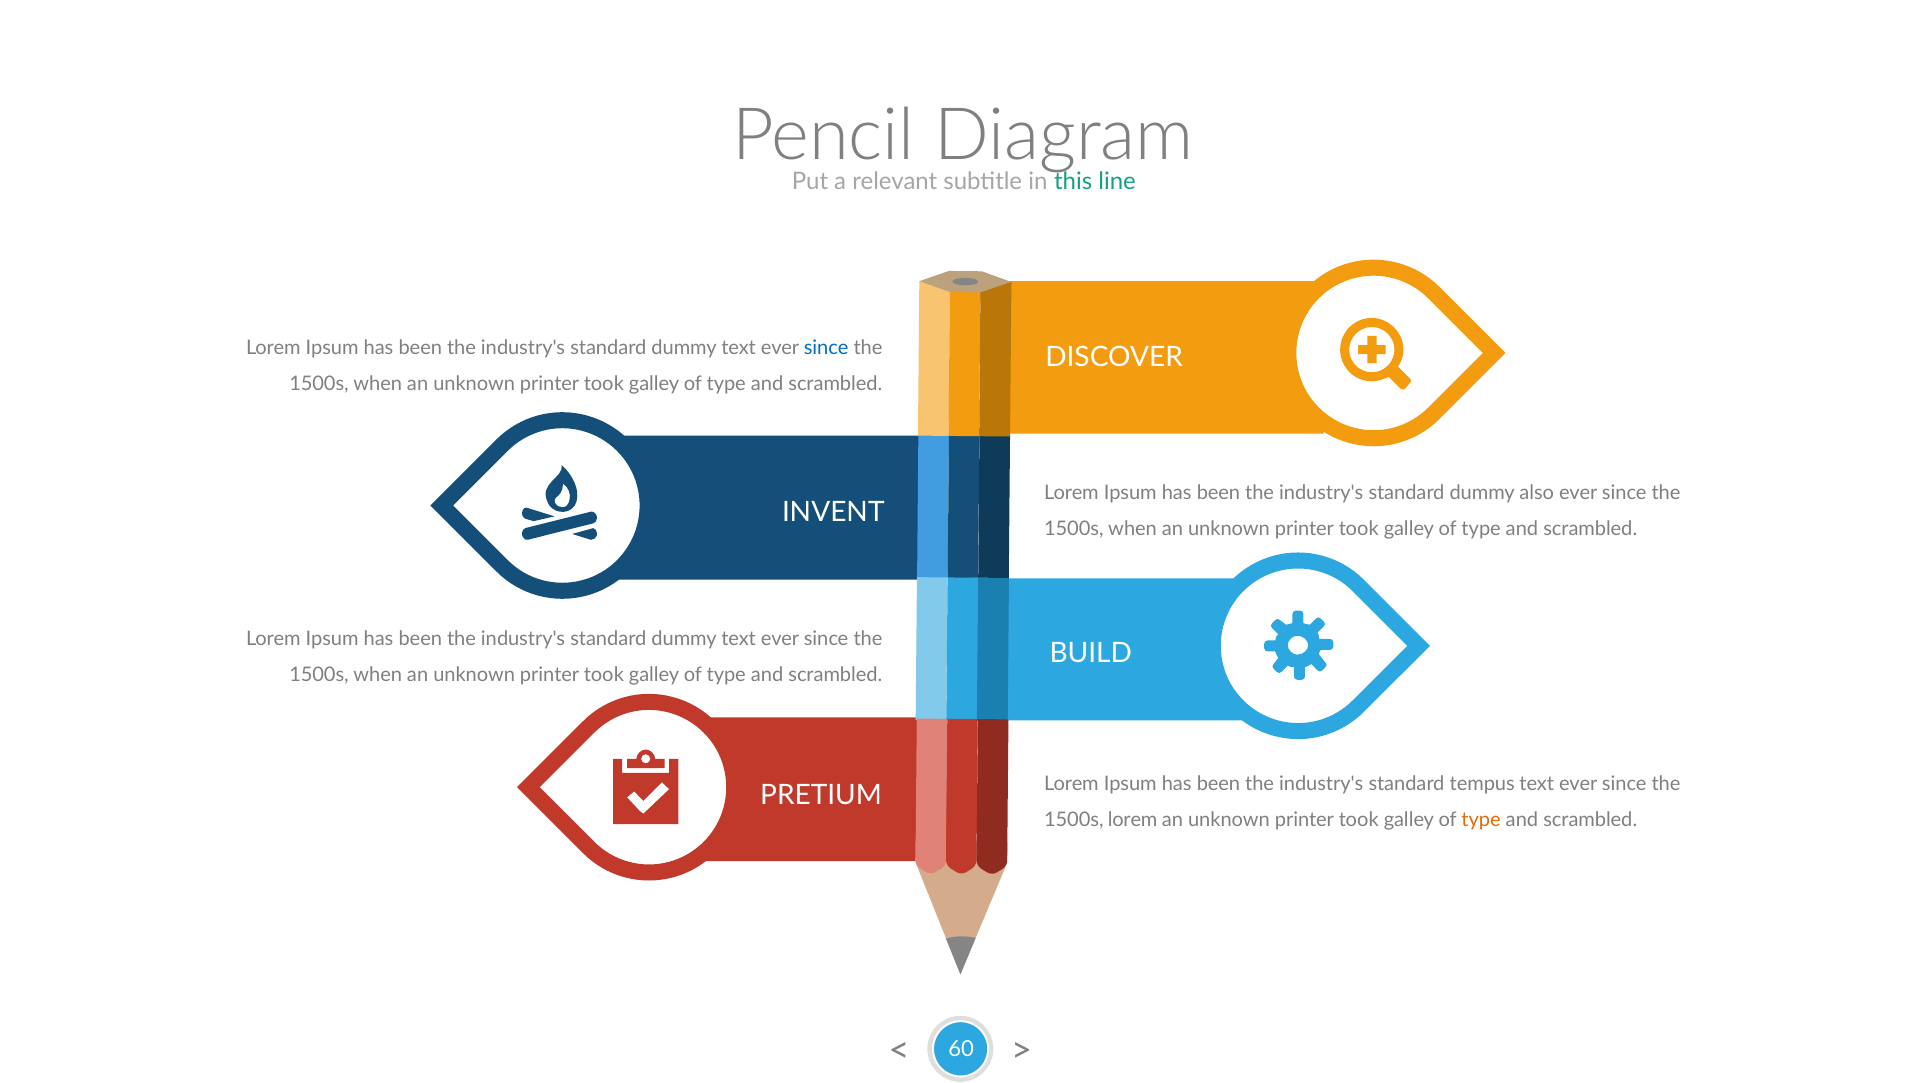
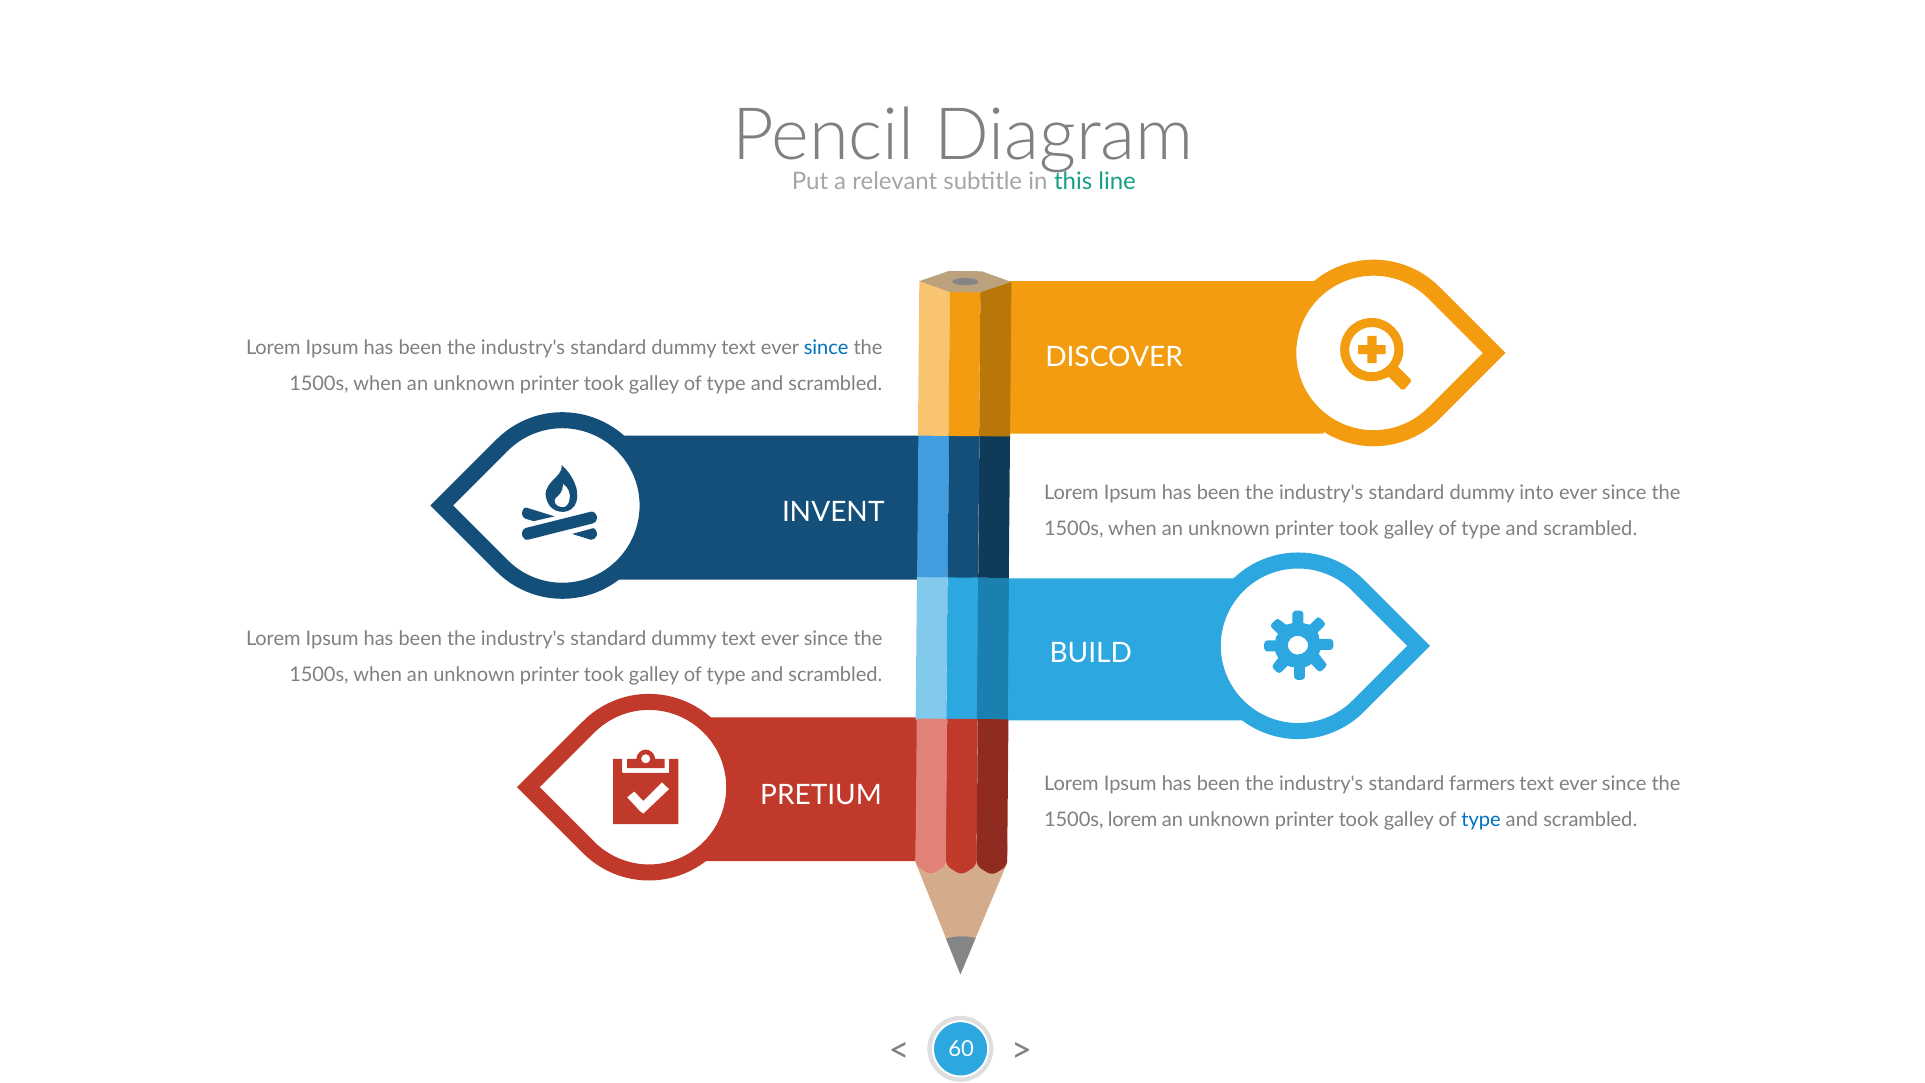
also: also -> into
tempus: tempus -> farmers
type at (1481, 820) colour: orange -> blue
